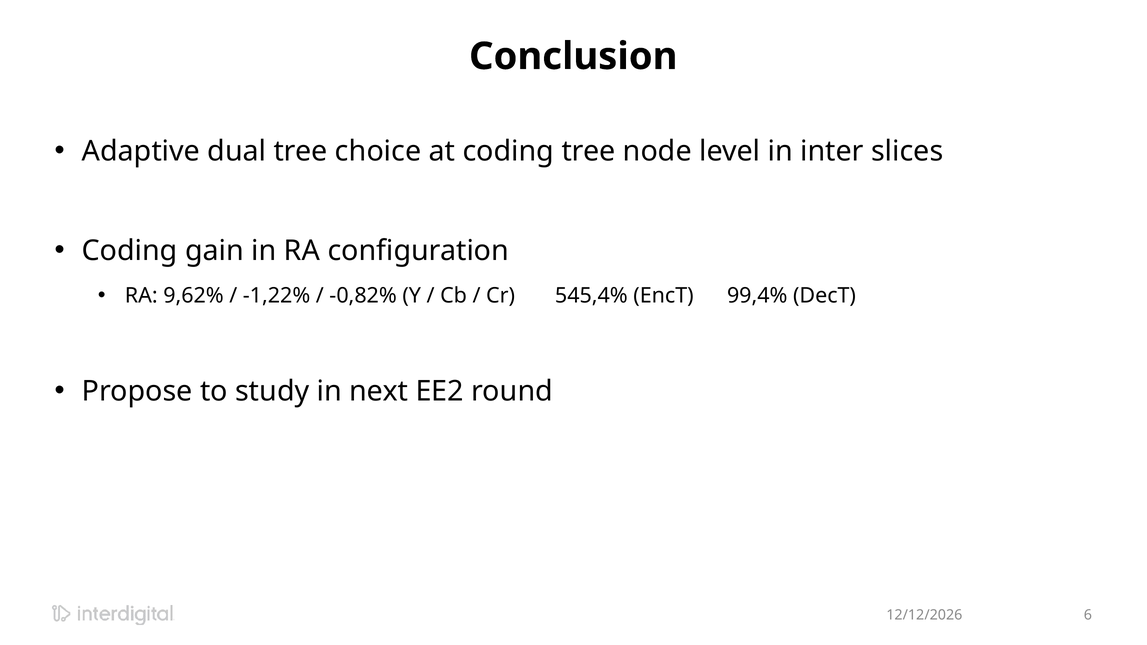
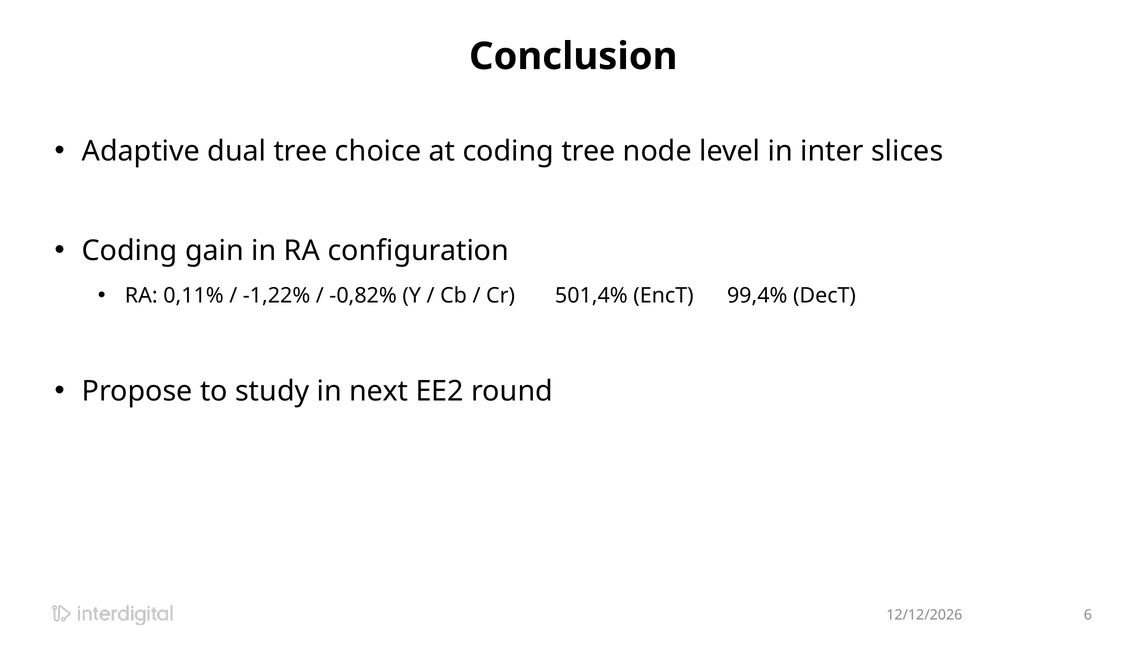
9,62%: 9,62% -> 0,11%
545,4%: 545,4% -> 501,4%
